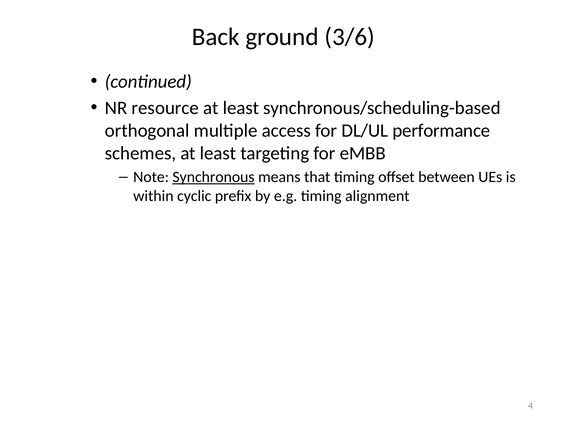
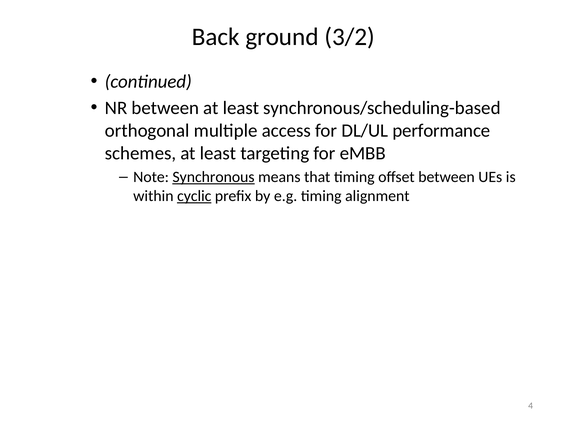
3/6: 3/6 -> 3/2
NR resource: resource -> between
cyclic underline: none -> present
